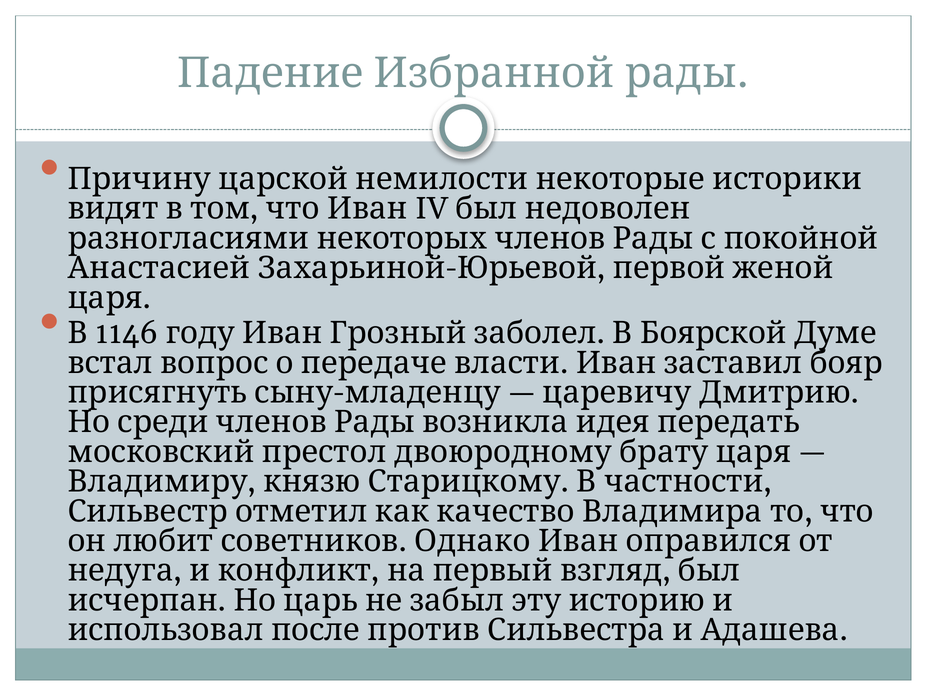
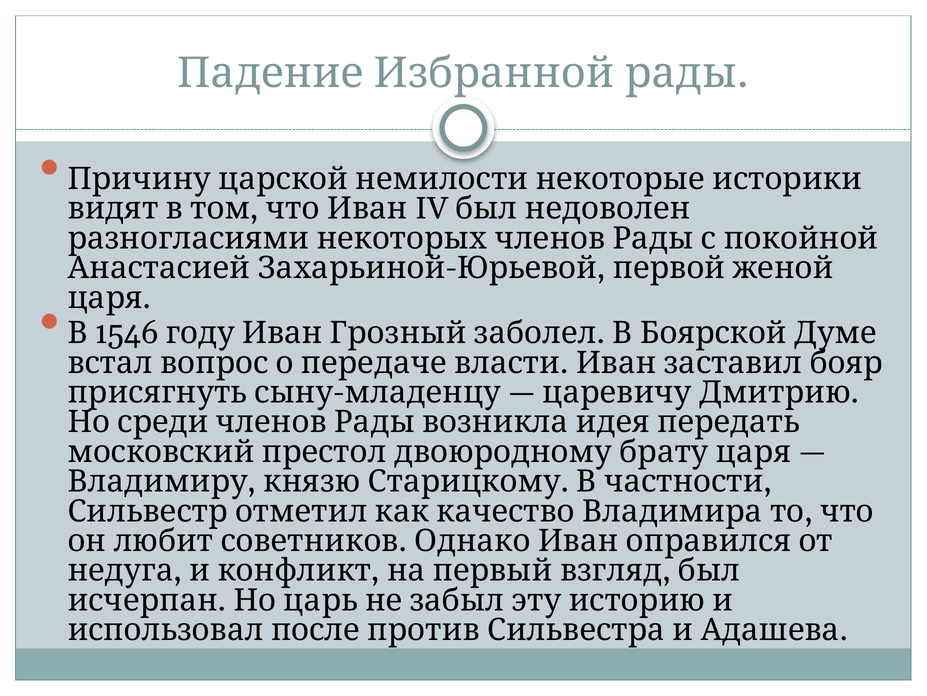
1146: 1146 -> 1546
